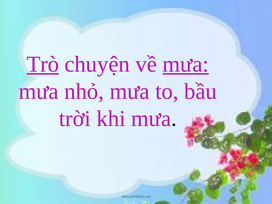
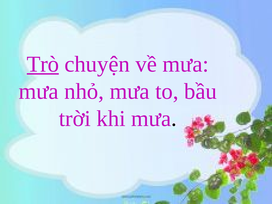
mưa at (186, 64) underline: present -> none
